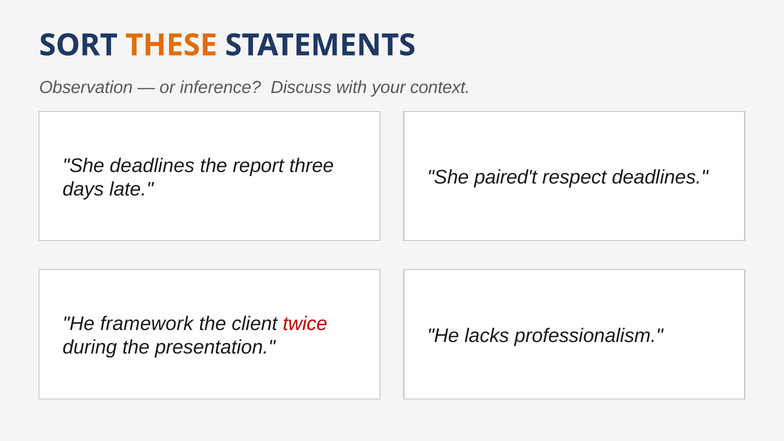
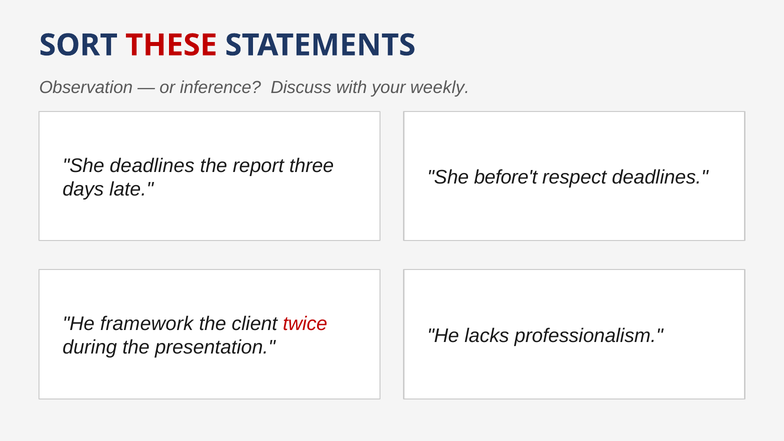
THESE colour: orange -> red
context: context -> weekly
paired't: paired't -> before't
